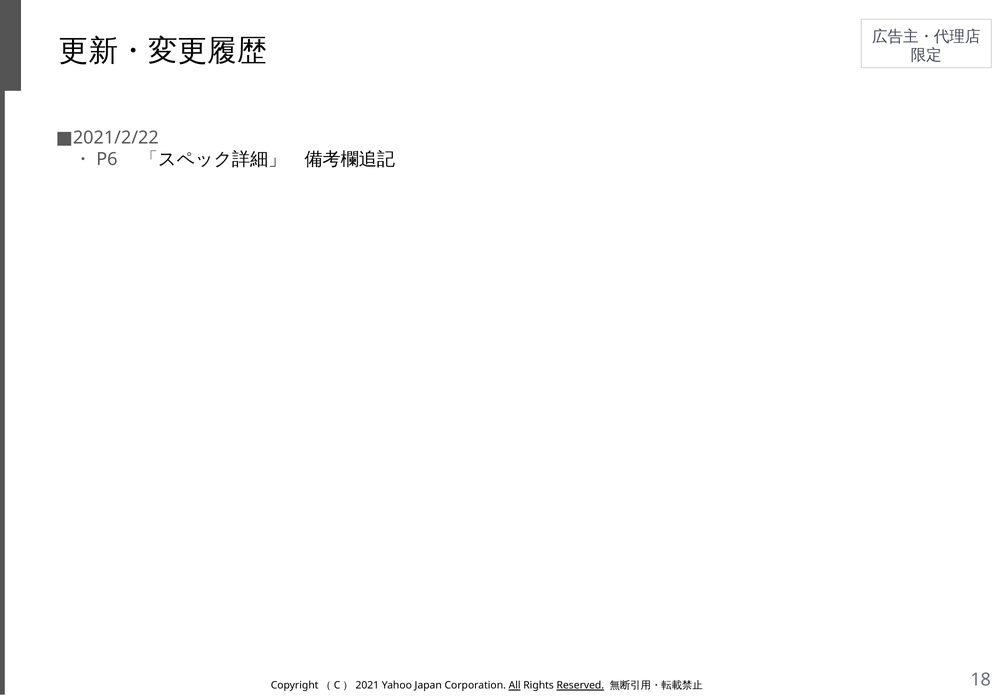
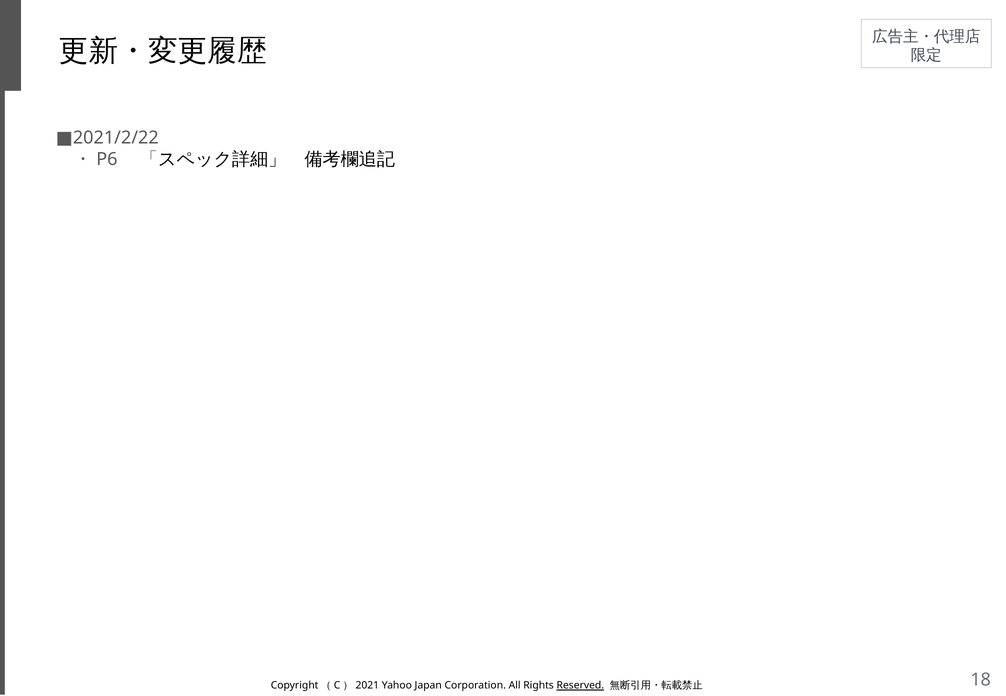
All underline: present -> none
